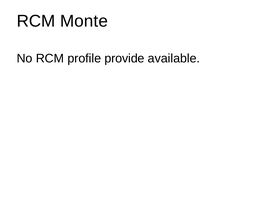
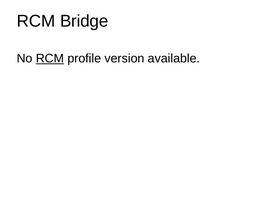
Monte: Monte -> Bridge
RCM at (50, 58) underline: none -> present
provide: provide -> version
